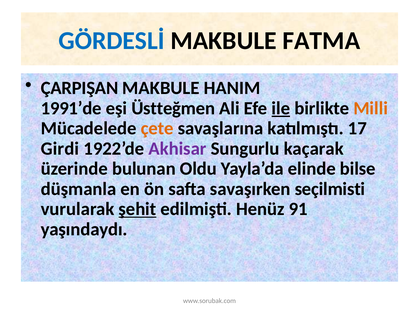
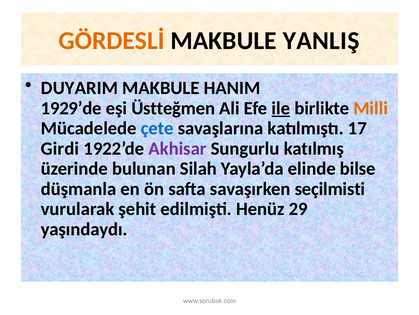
GÖRDESLİ colour: blue -> orange
FATMA: FATMA -> YANLIŞ
ÇARPIŞAN: ÇARPIŞAN -> DUYARIM
1991’de: 1991’de -> 1929’de
çete colour: orange -> blue
kaçarak: kaçarak -> katılmış
Oldu: Oldu -> Silah
şehit underline: present -> none
91: 91 -> 29
